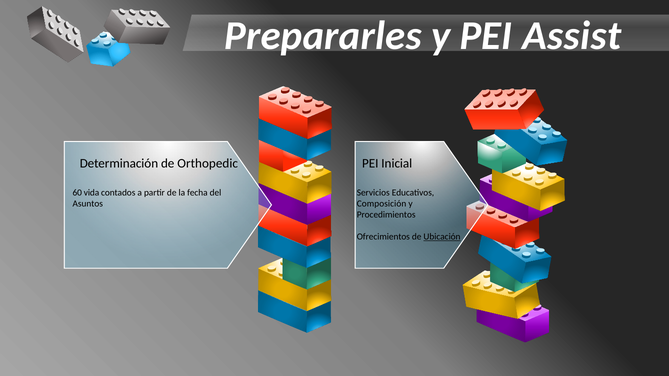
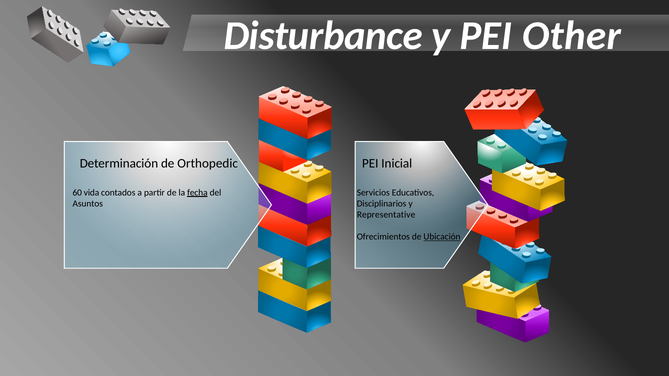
Prepararles: Prepararles -> Disturbance
Assist: Assist -> Other
fecha underline: none -> present
Composición: Composición -> Disciplinarios
Procedimientos: Procedimientos -> Representative
